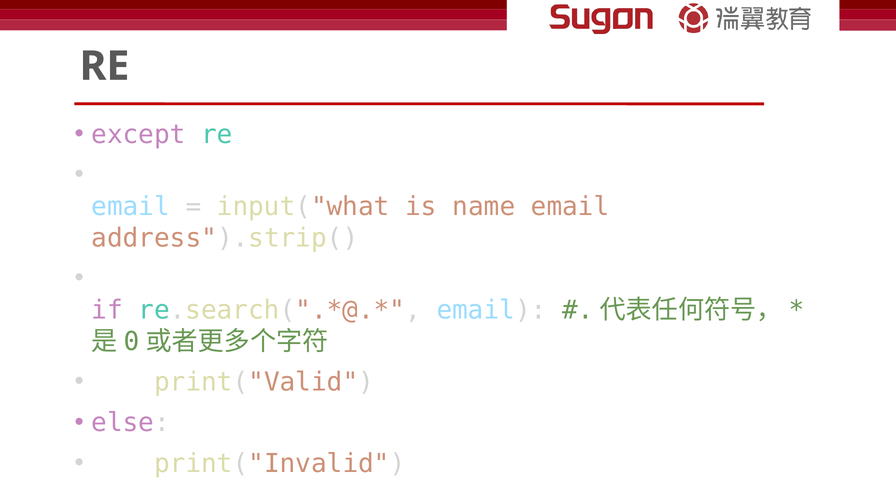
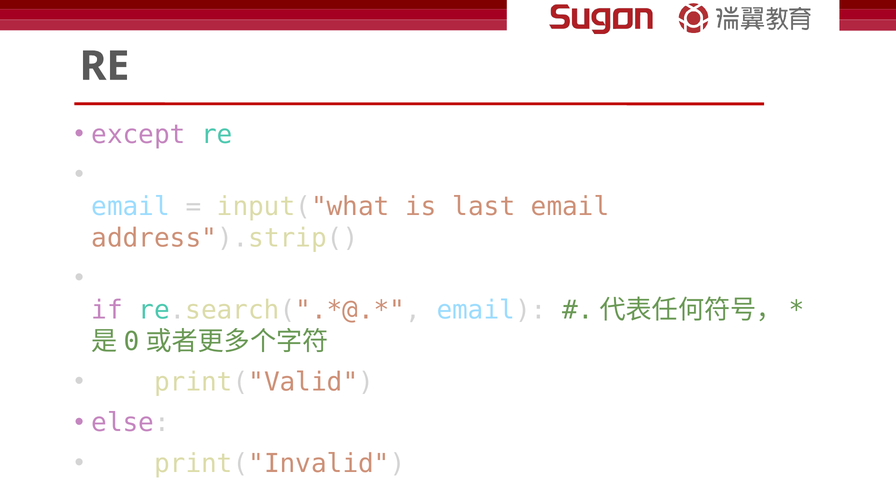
name: name -> last
